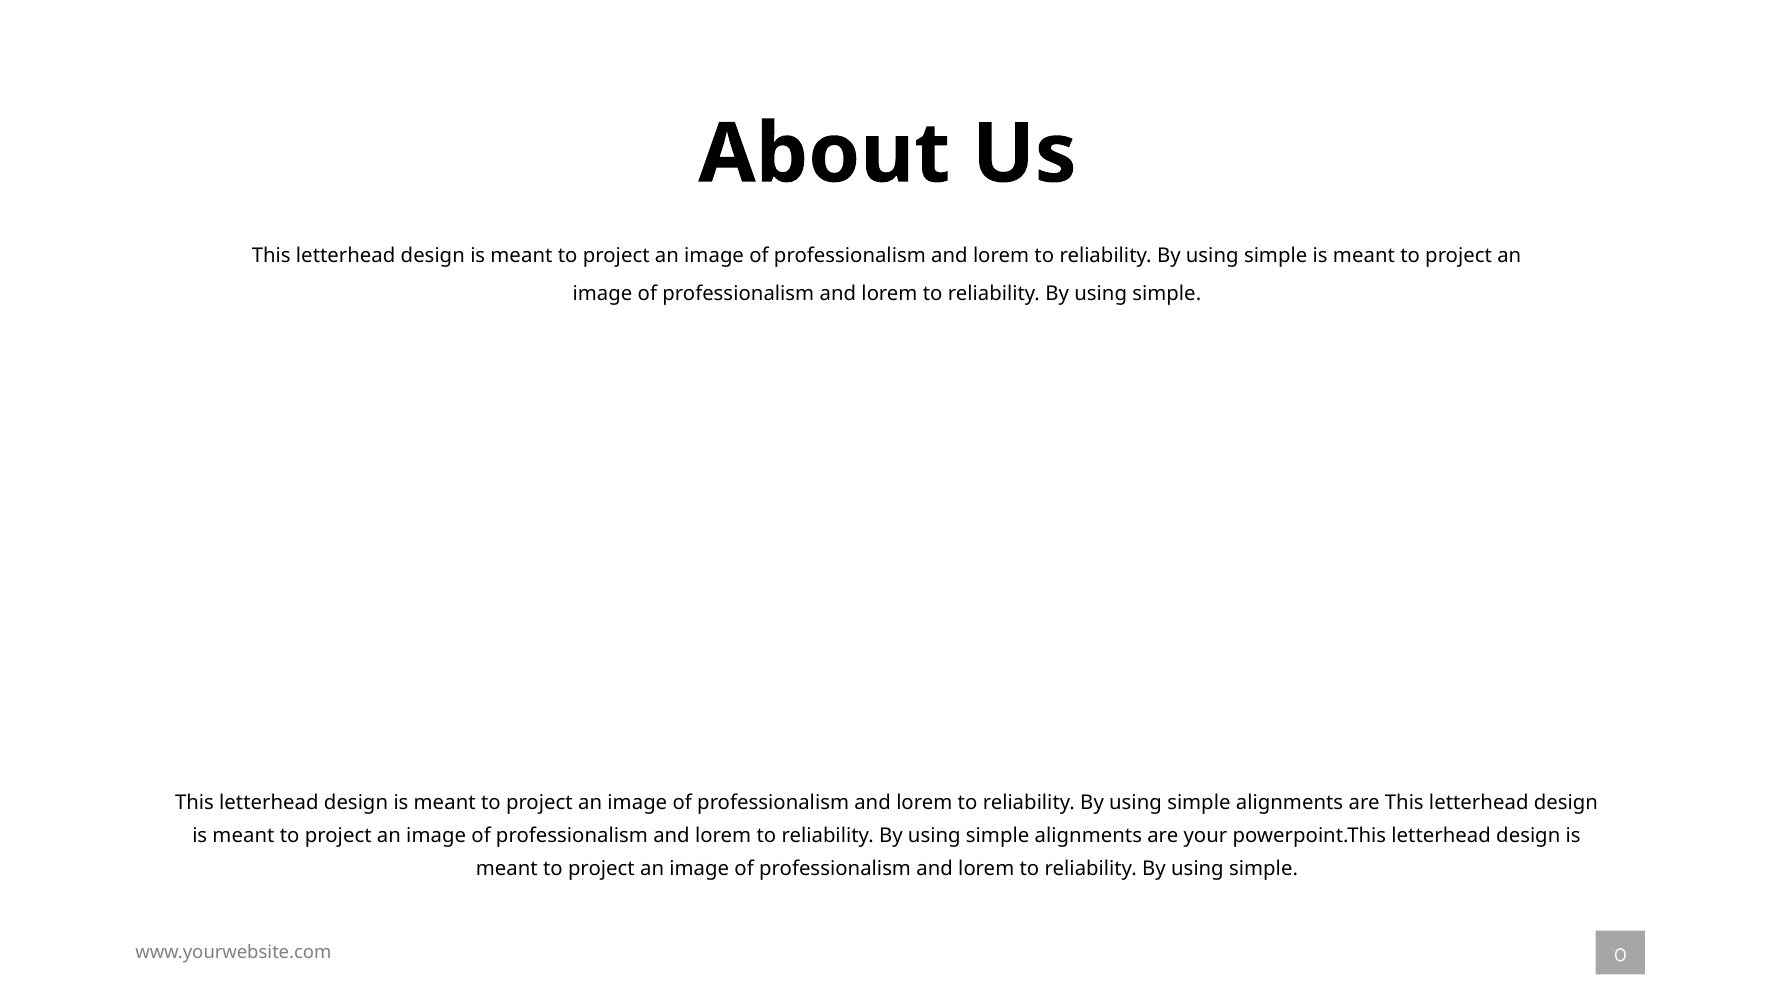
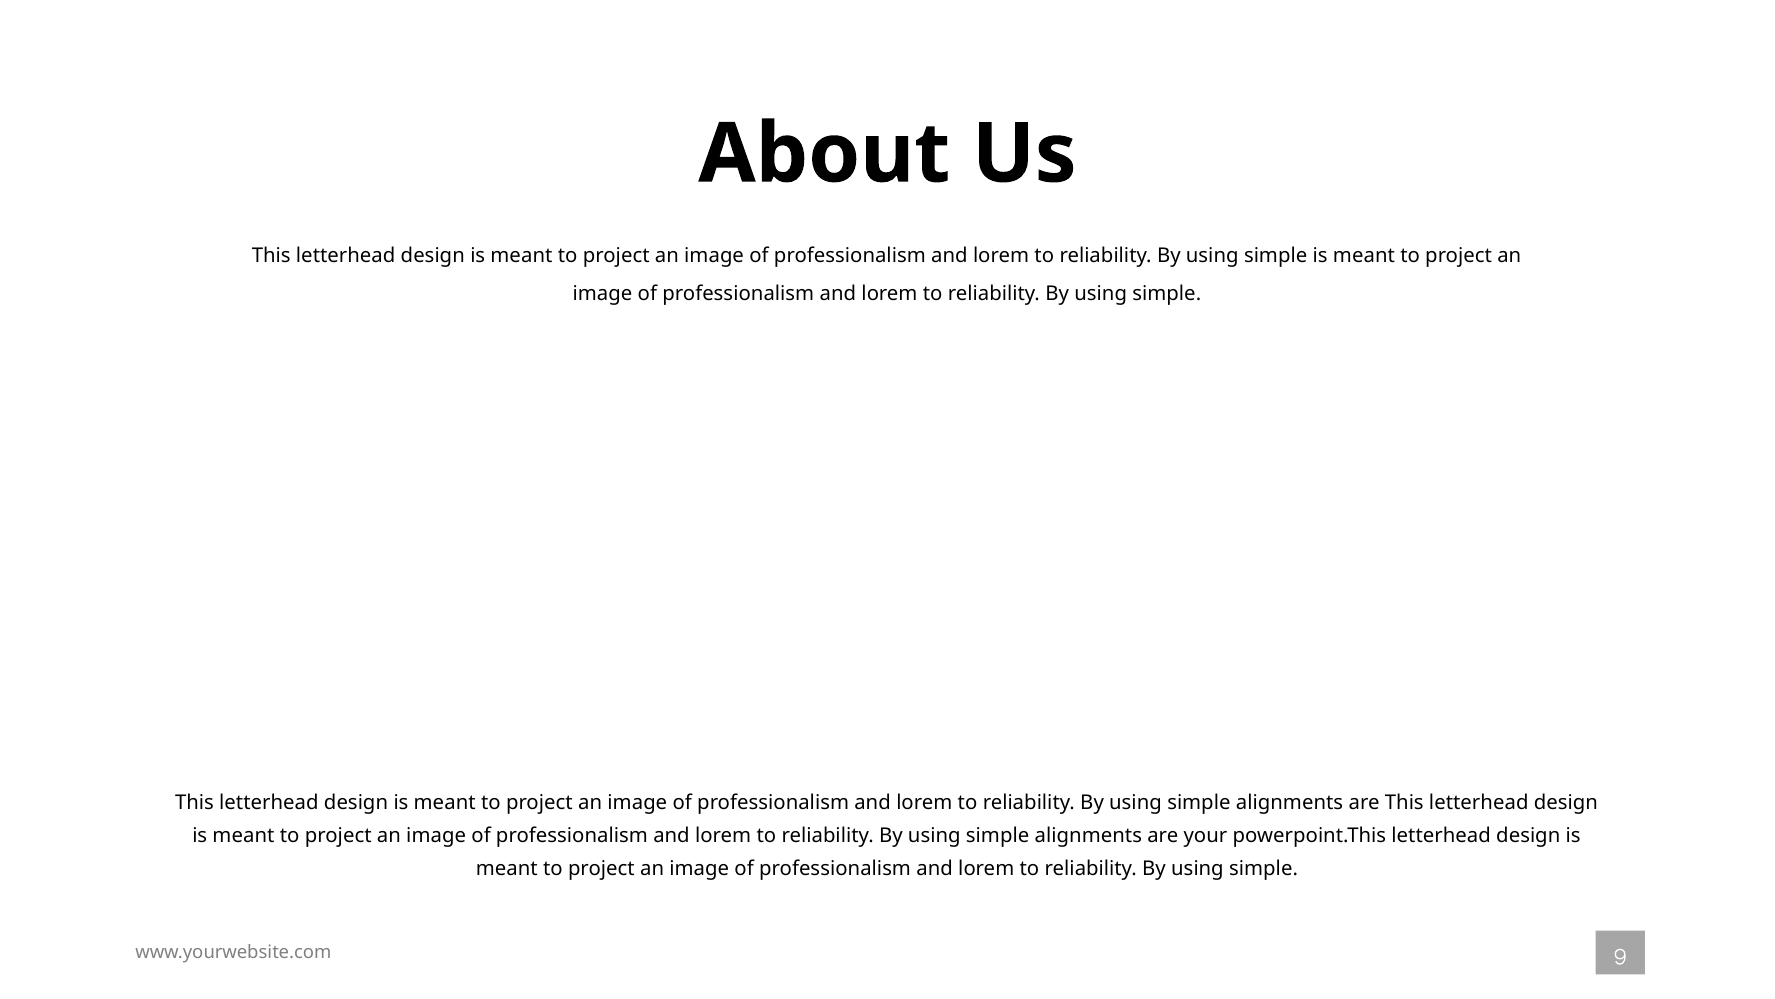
0: 0 -> 9
